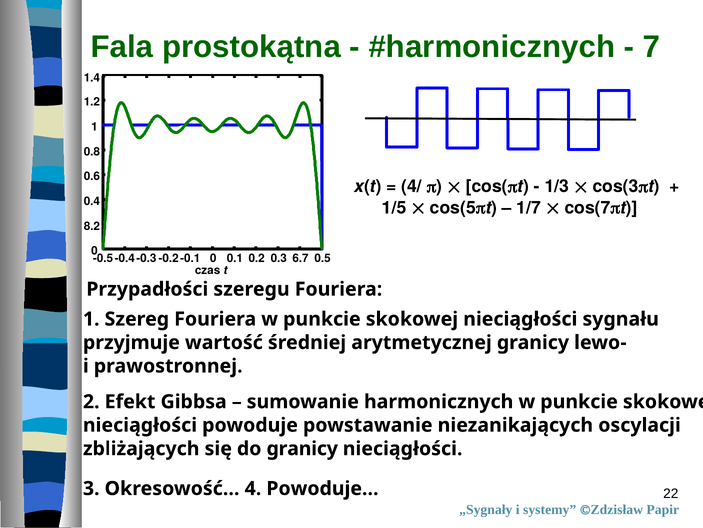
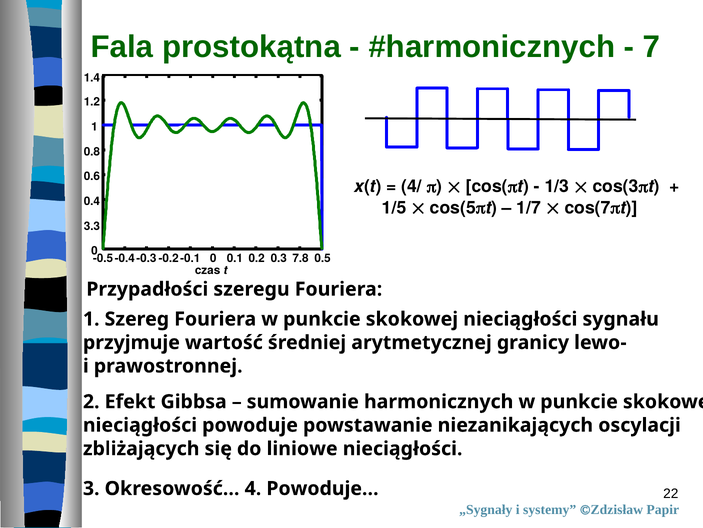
8.2: 8.2 -> 3.3
6.7: 6.7 -> 7.8
do granicy: granicy -> liniowe
